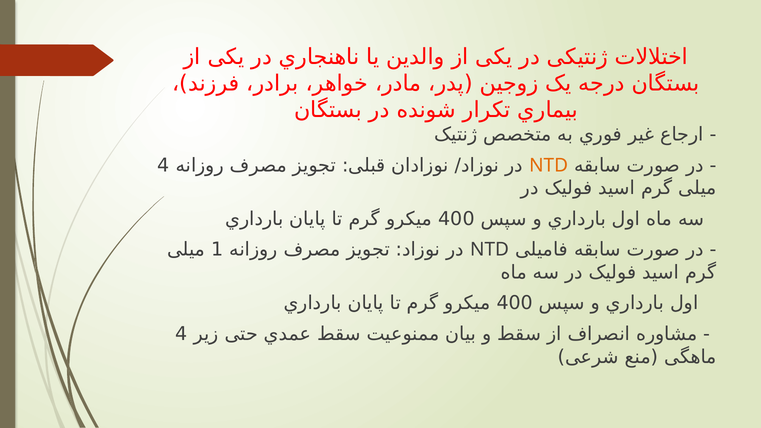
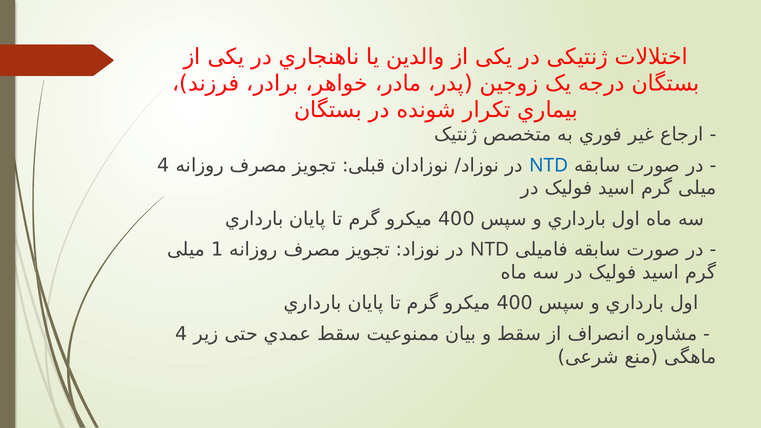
NTD at (549, 165) colour: orange -> blue
